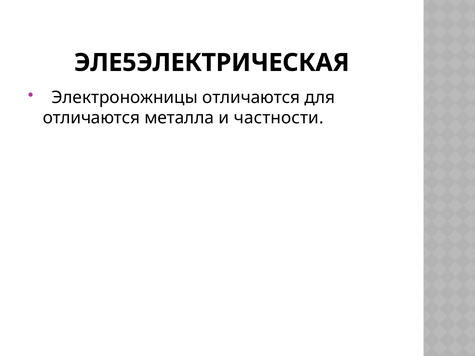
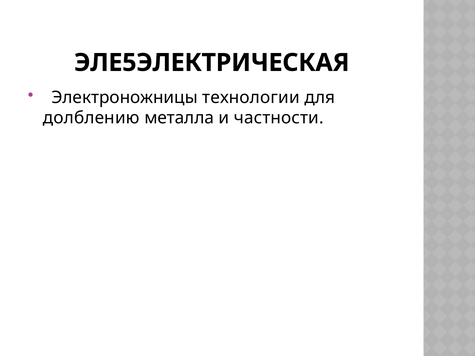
Электроножницы отличаются: отличаются -> технологии
отличаются at (91, 118): отличаются -> долблению
